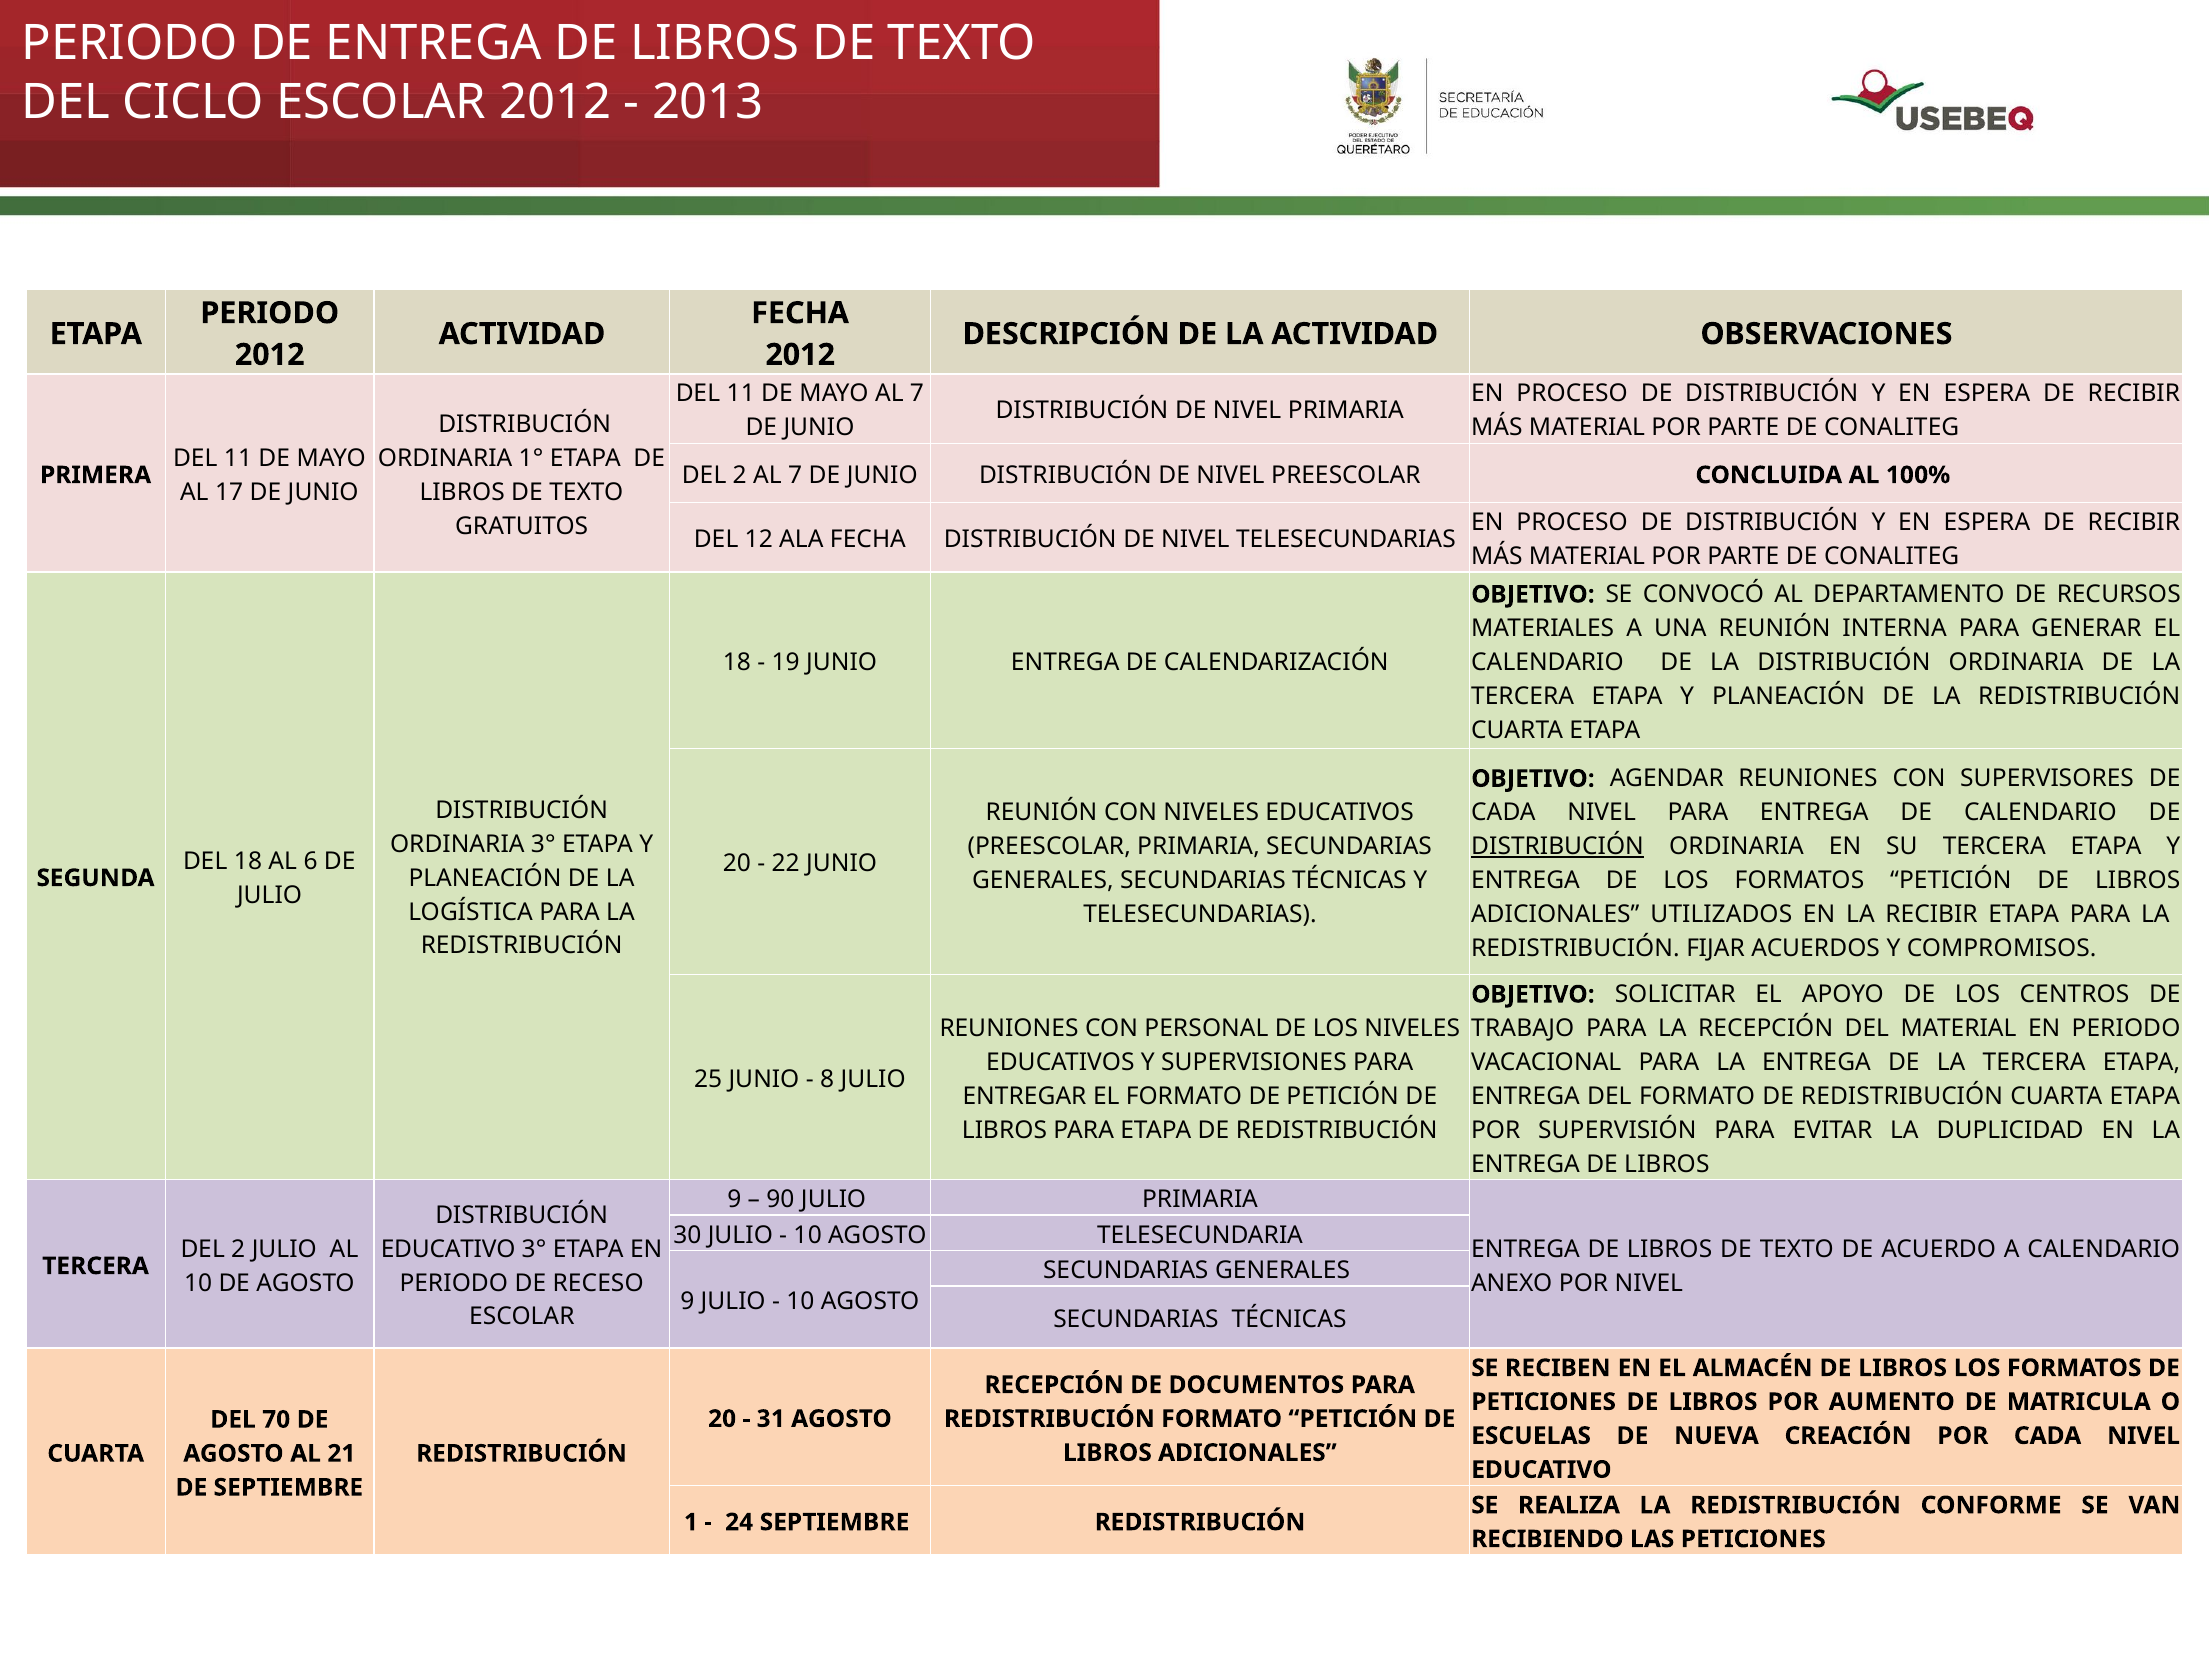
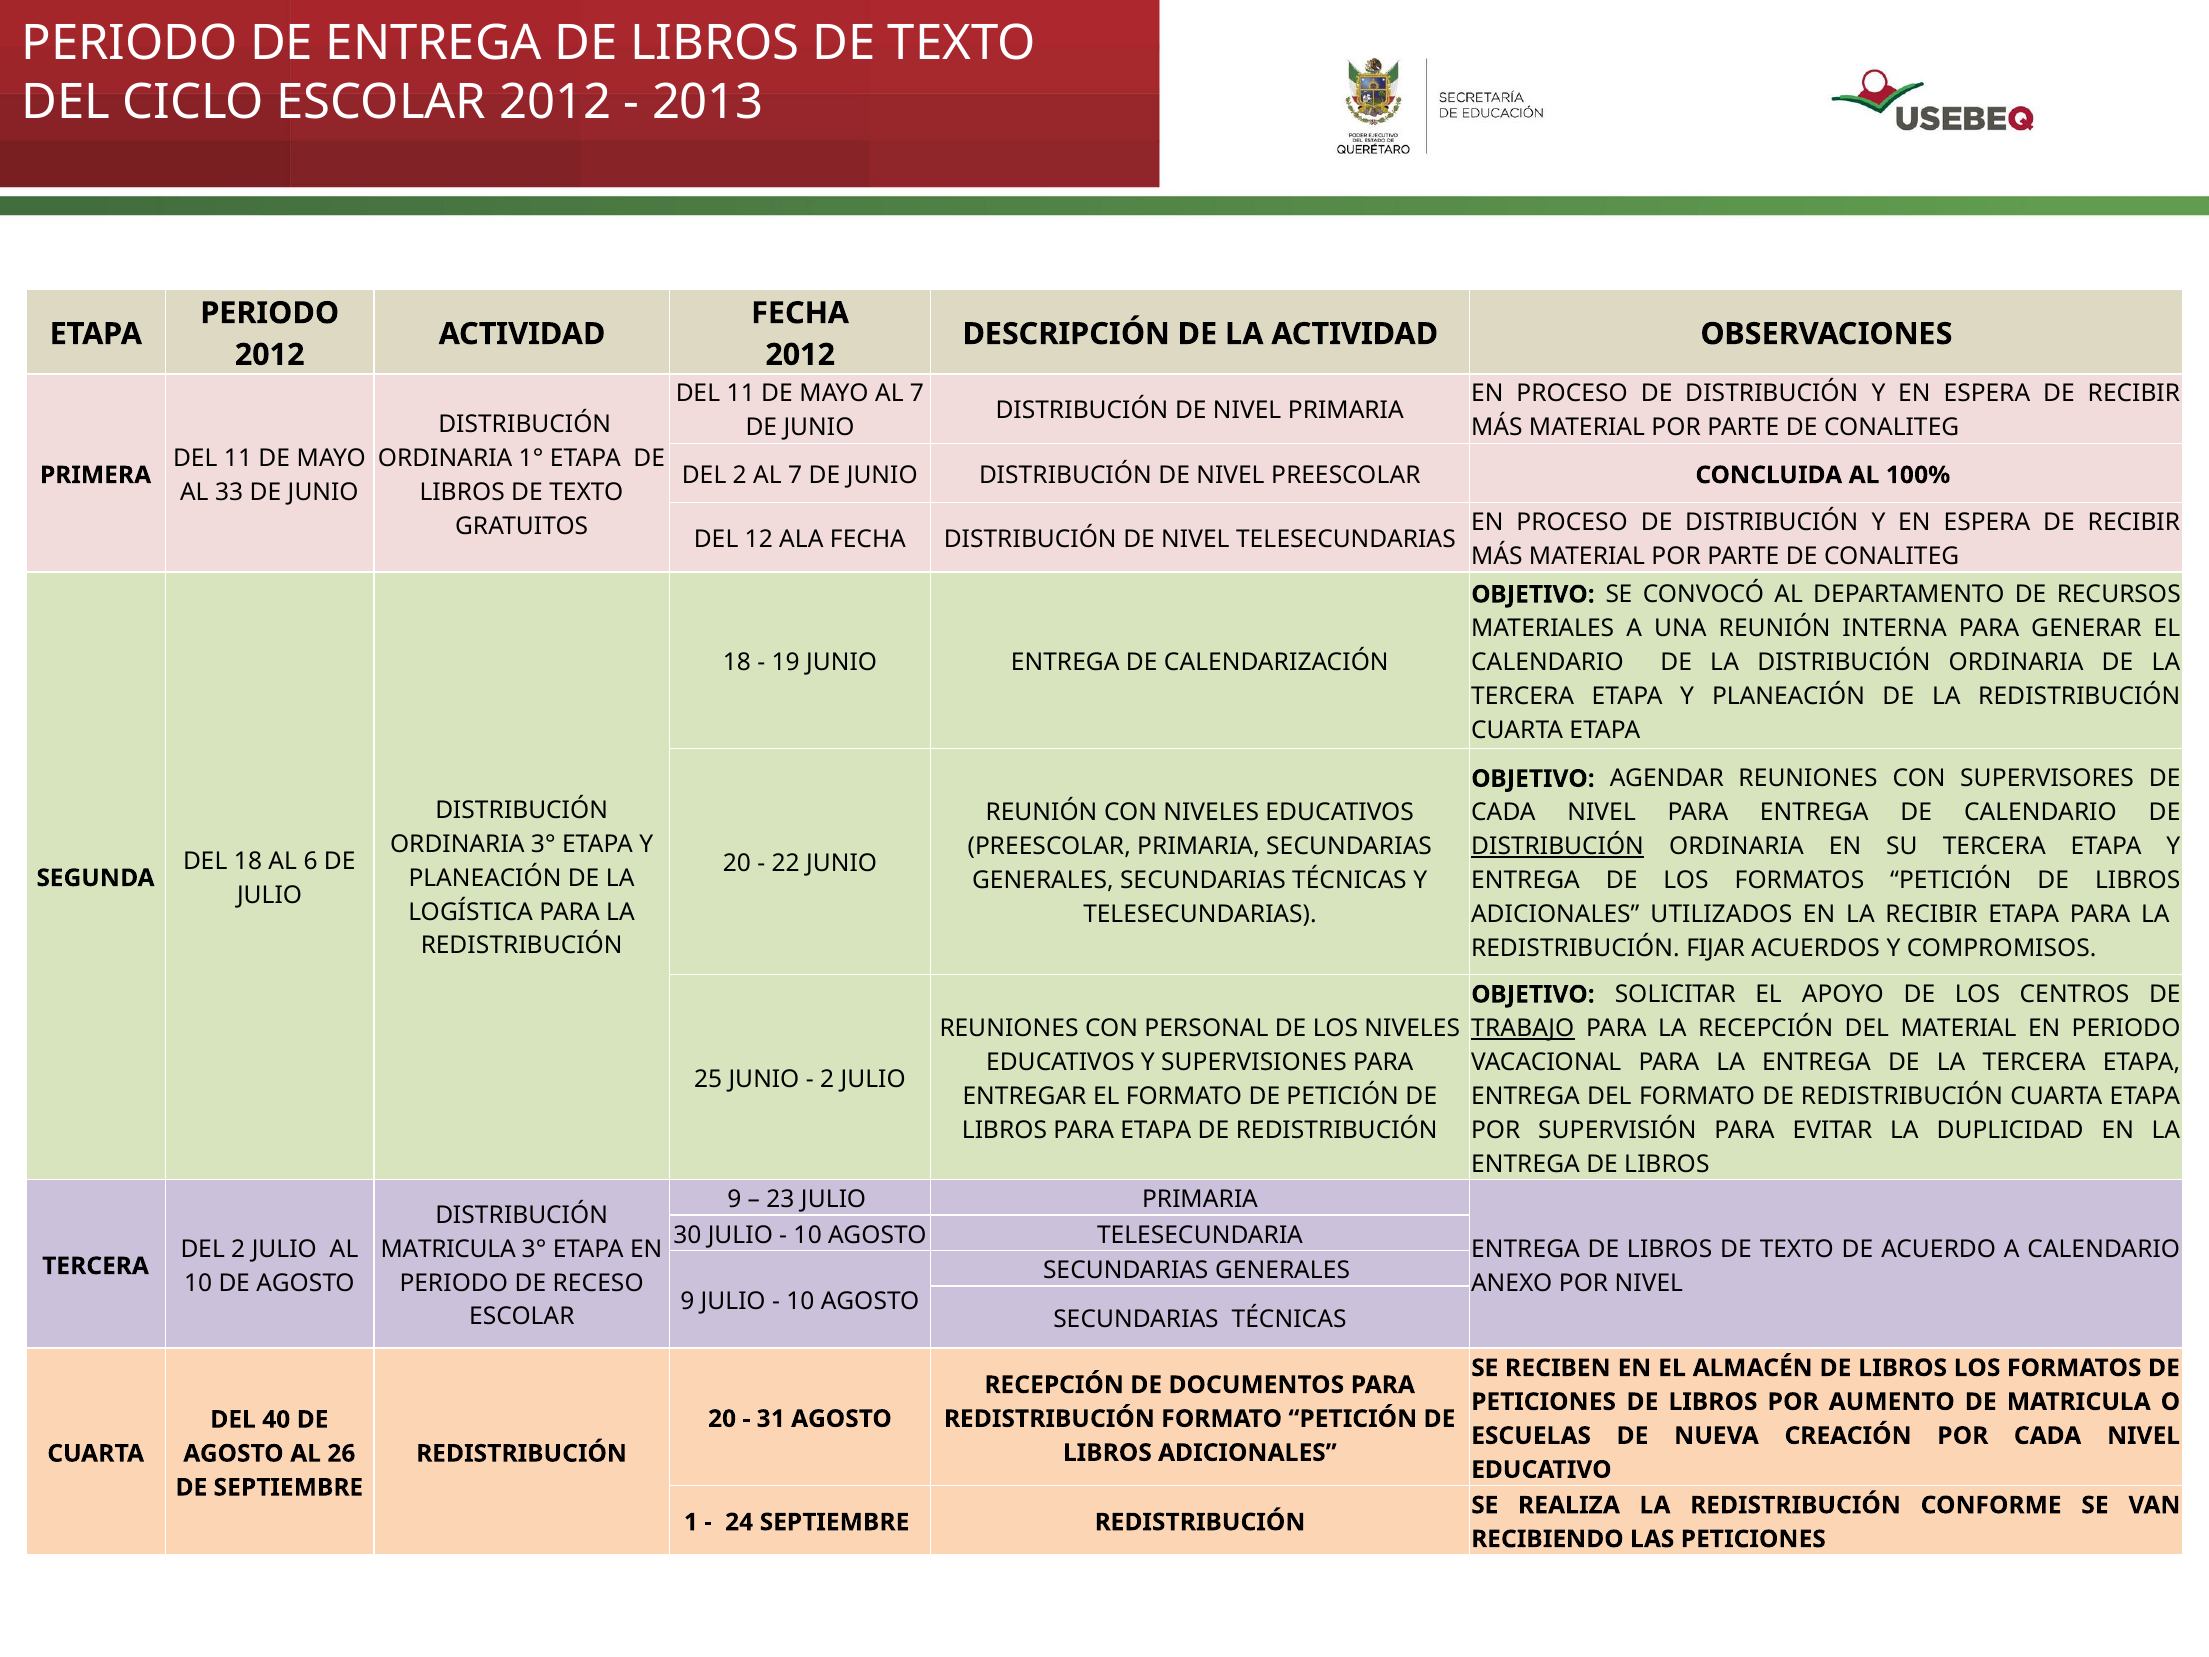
17: 17 -> 33
TRABAJO underline: none -> present
8 at (827, 1079): 8 -> 2
90: 90 -> 23
EDUCATIVO at (448, 1249): EDUCATIVO -> MATRICULA
70: 70 -> 40
21: 21 -> 26
